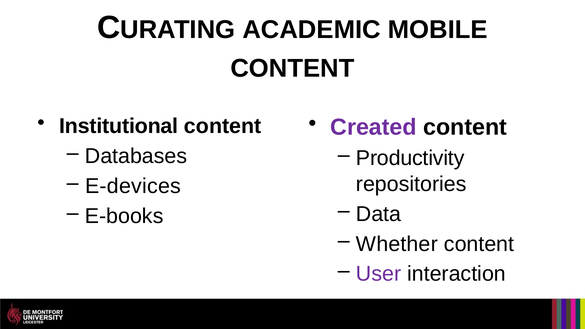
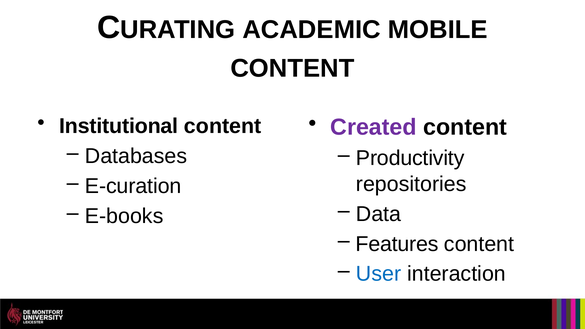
E-devices: E-devices -> E-curation
Whether: Whether -> Features
User colour: purple -> blue
